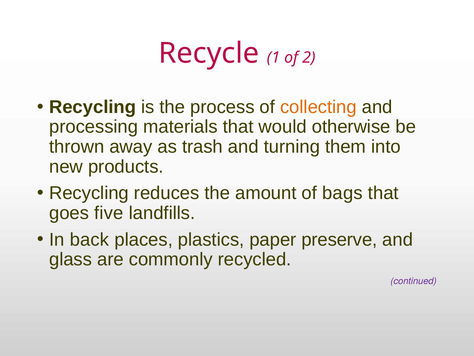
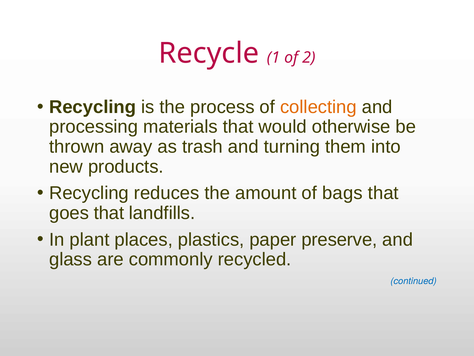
goes five: five -> that
back: back -> plant
continued colour: purple -> blue
